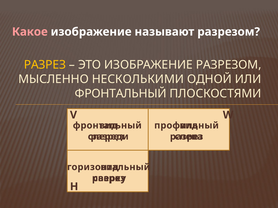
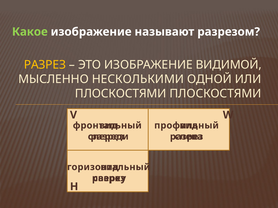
Какое colour: pink -> light green
ИЗОБРАЖЕНИЕ РАЗРЕЗОМ: РАЗРЕЗОМ -> ВИДИМОЙ
ФРОНТАЛЬНЫЙ at (121, 94): ФРОНТАЛЬНЫЙ -> ПЛОСКОСТЯМИ
